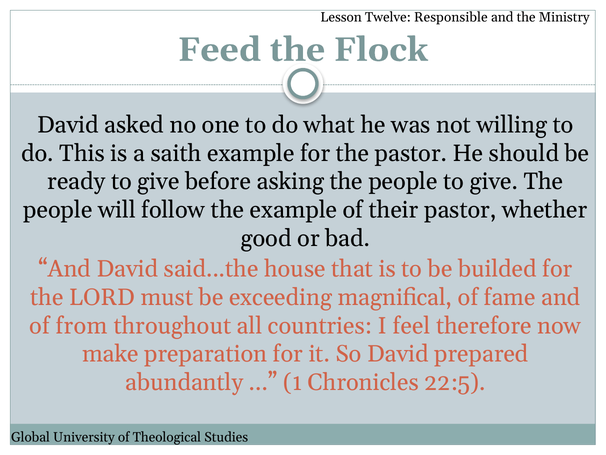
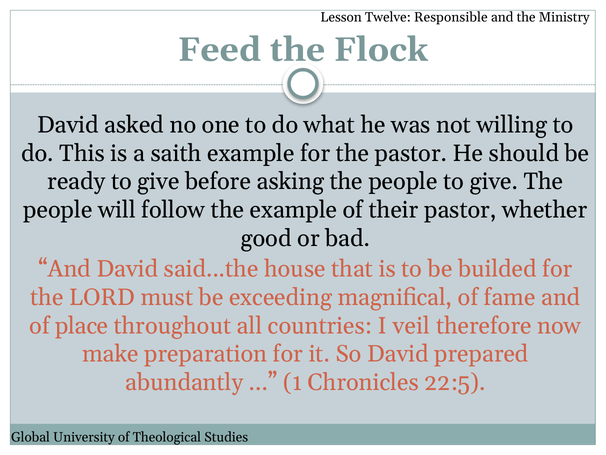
from: from -> place
feel: feel -> veil
